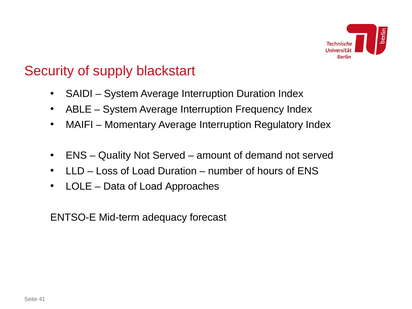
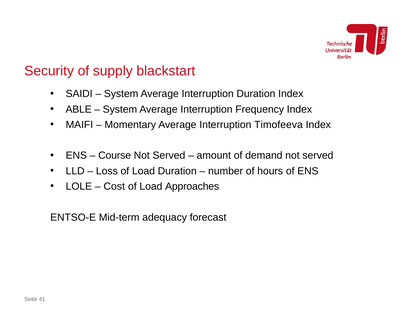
Regulatory: Regulatory -> Timofeeva
Quality: Quality -> Course
Data: Data -> Cost
